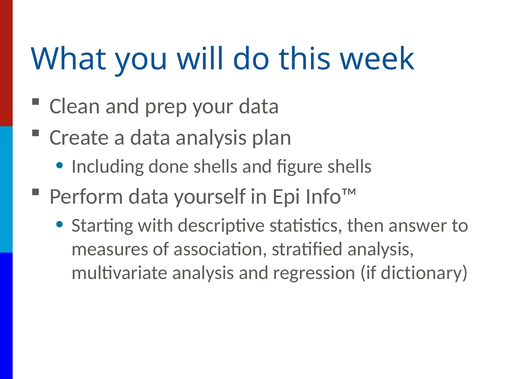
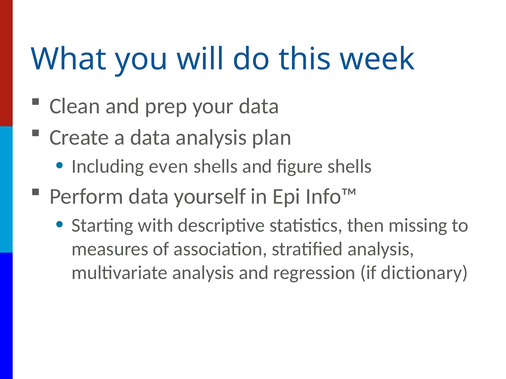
done: done -> even
answer: answer -> missing
